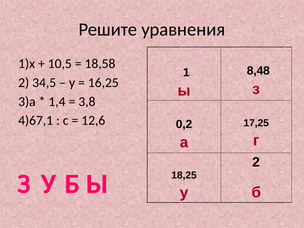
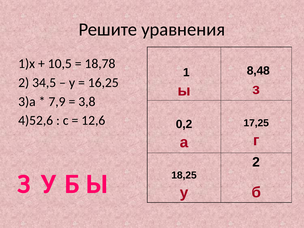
18,58: 18,58 -> 18,78
1,4: 1,4 -> 7,9
4)67,1: 4)67,1 -> 4)52,6
